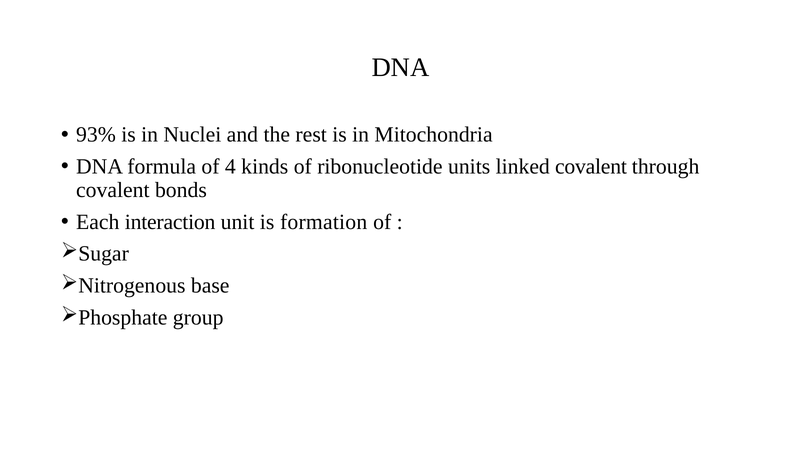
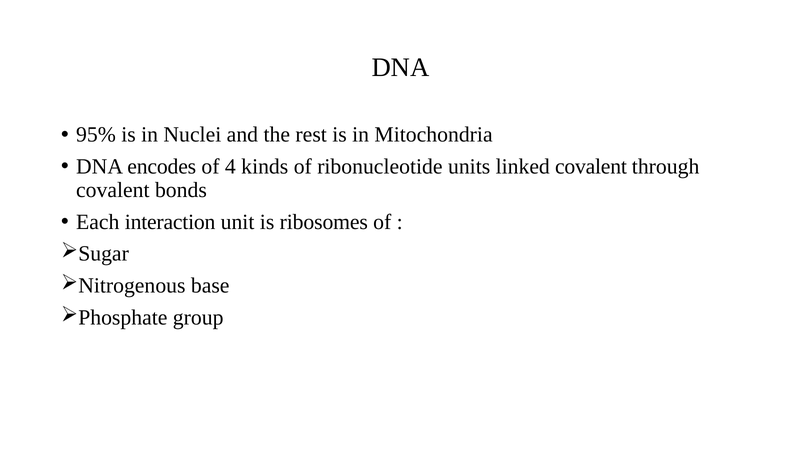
93%: 93% -> 95%
formula: formula -> encodes
formation: formation -> ribosomes
